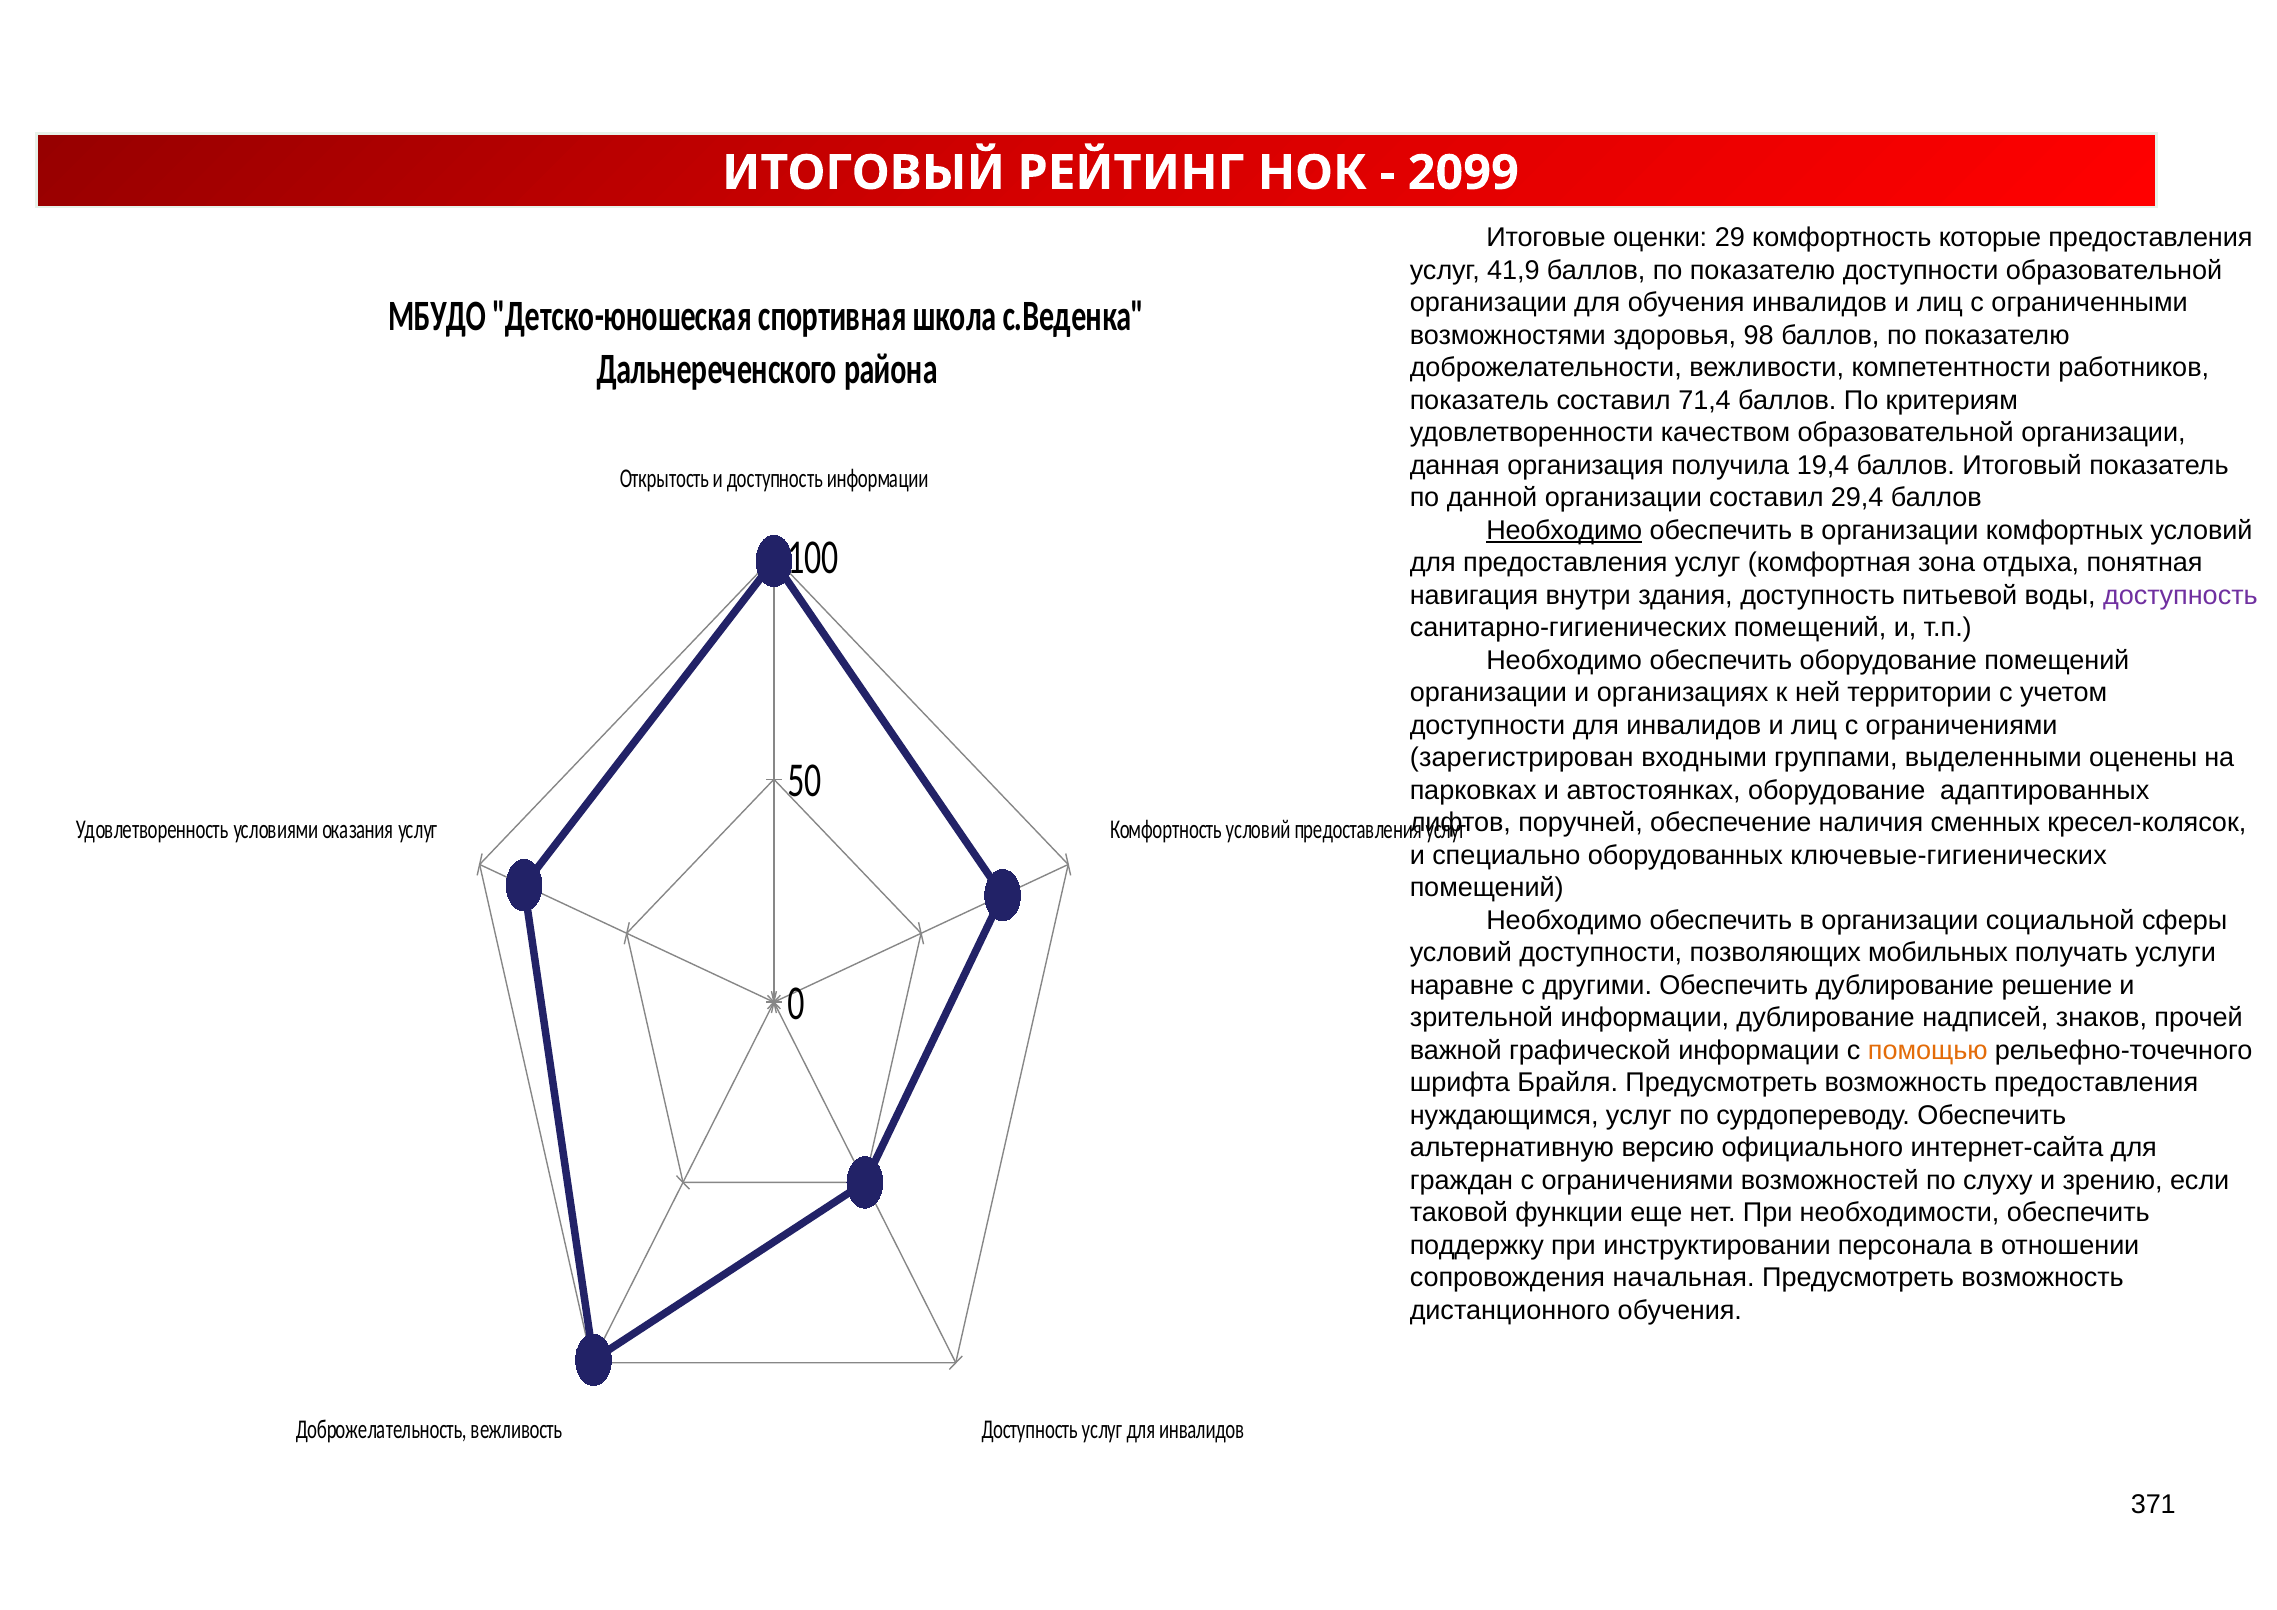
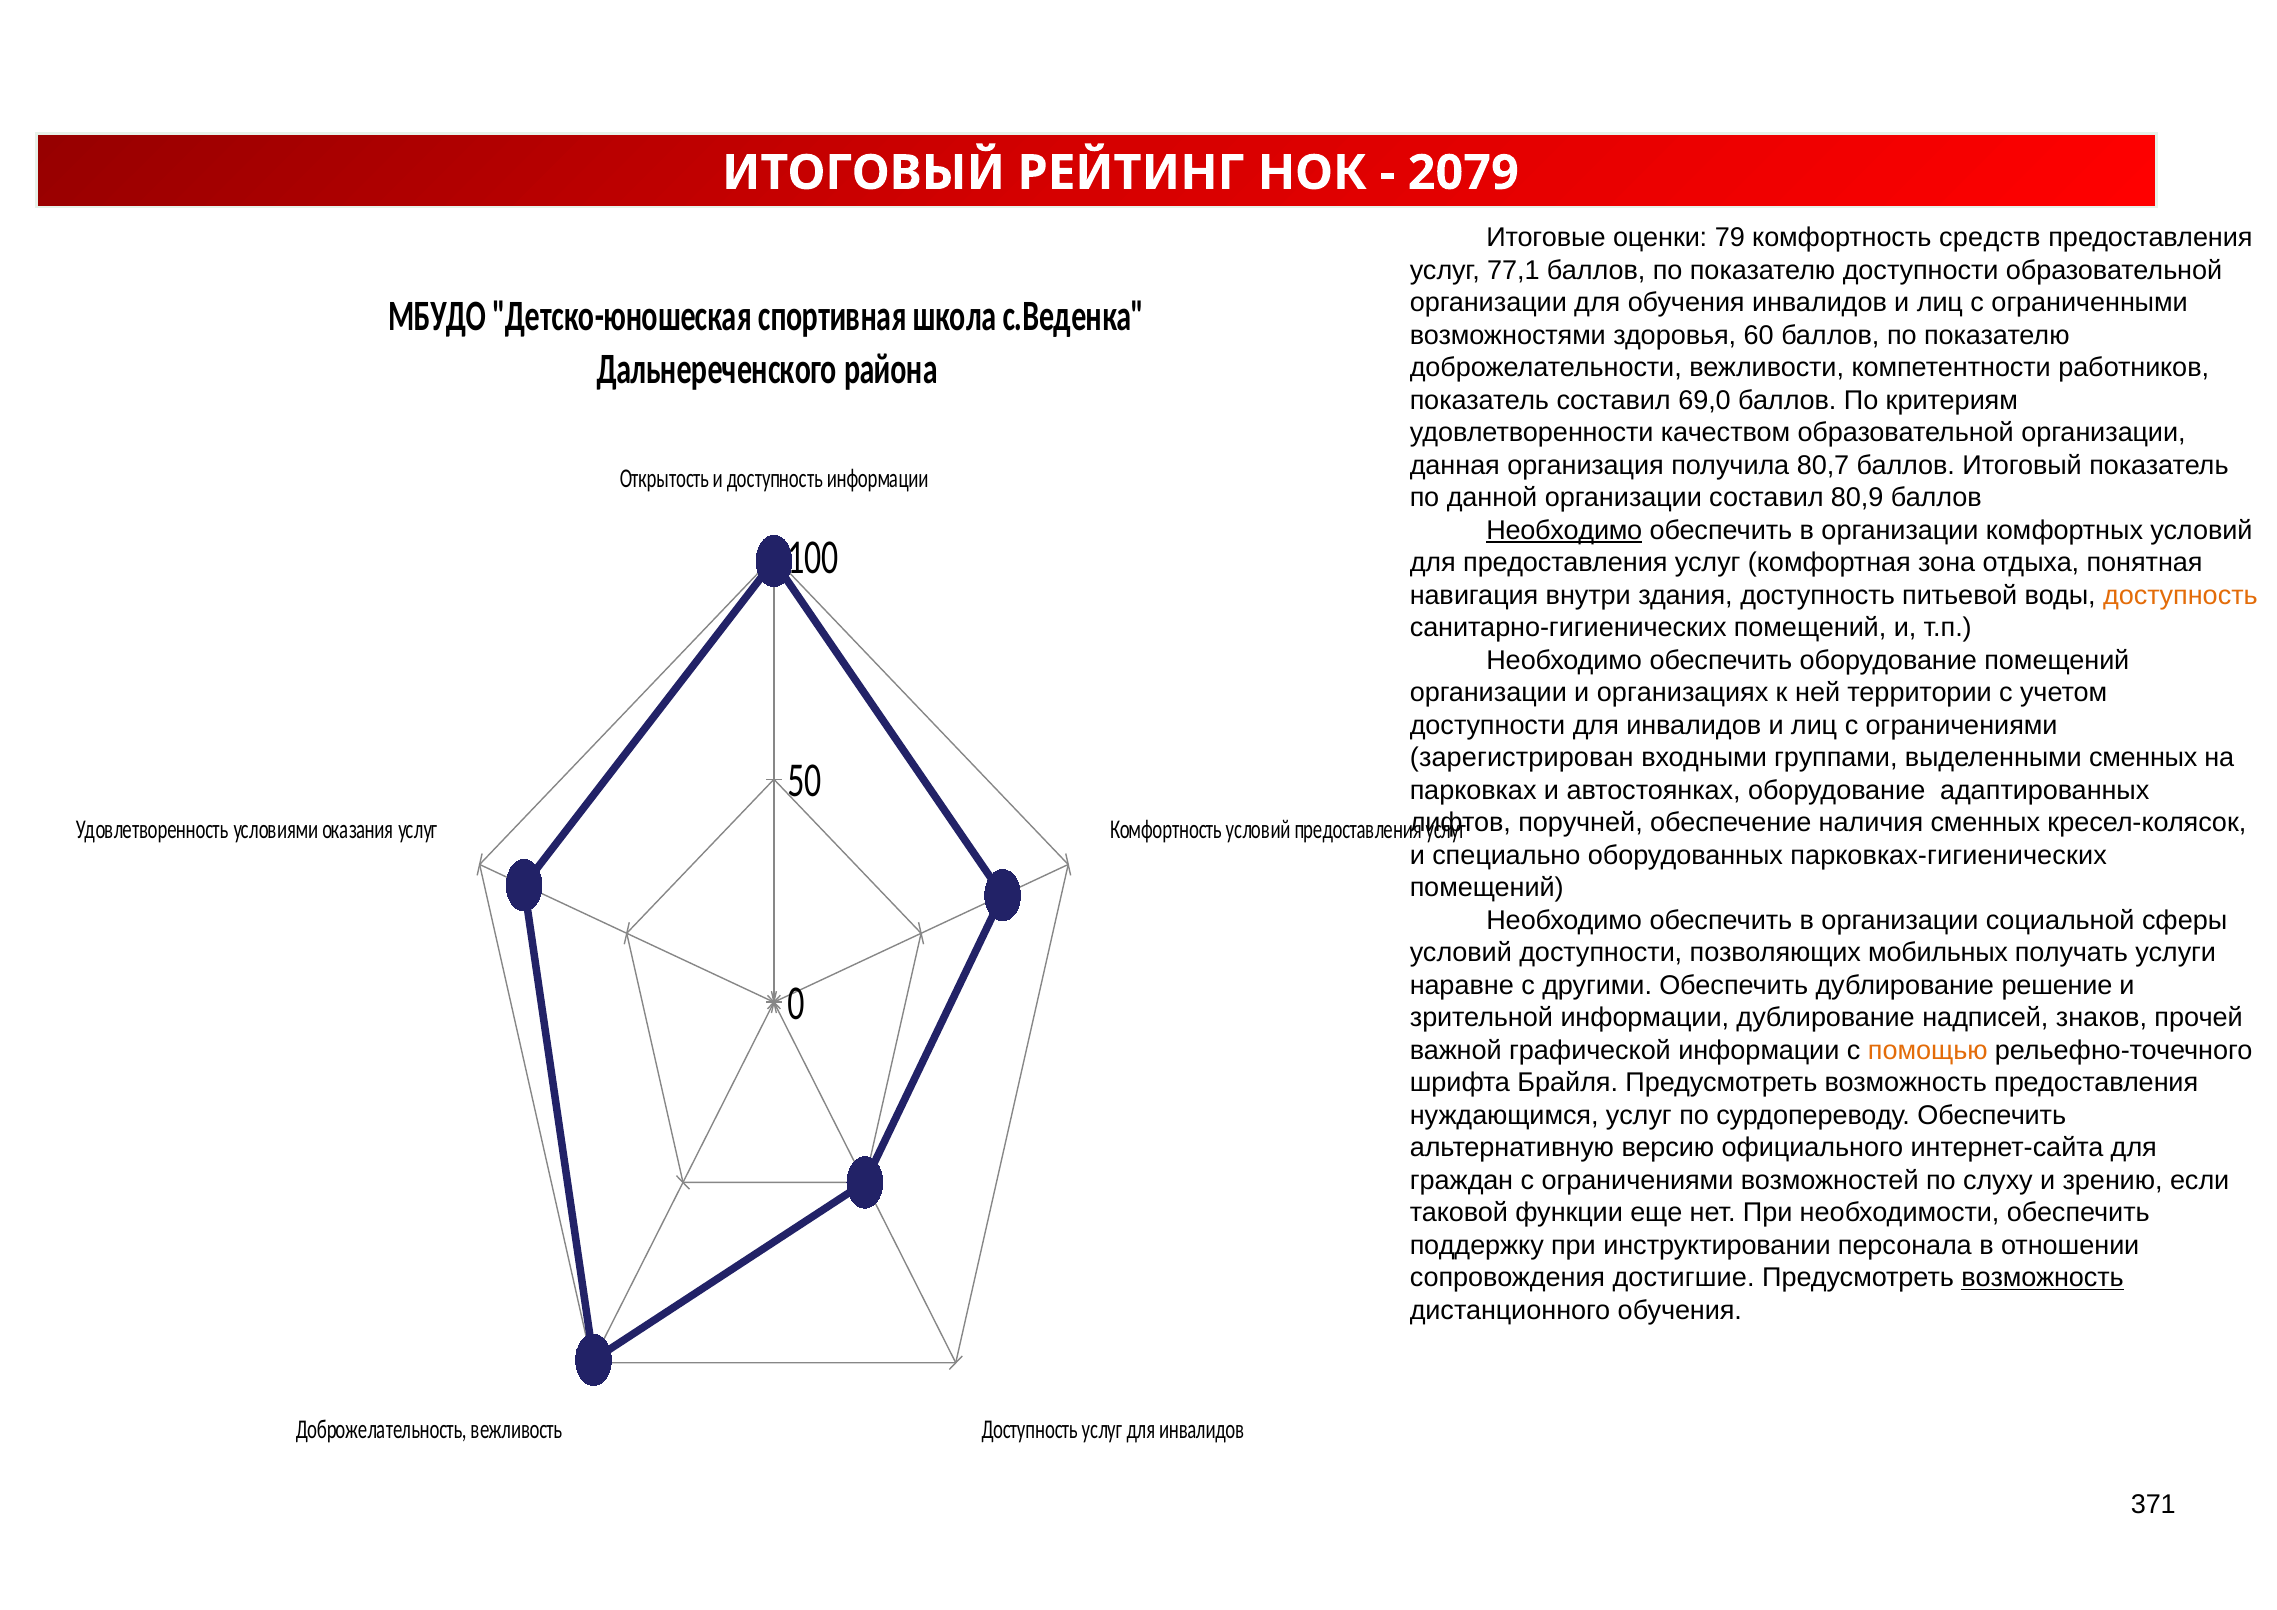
2099: 2099 -> 2079
29: 29 -> 79
которые: которые -> средств
41,9: 41,9 -> 77,1
98: 98 -> 60
71,4: 71,4 -> 69,0
19,4: 19,4 -> 80,7
29,4: 29,4 -> 80,9
доступность at (2180, 595) colour: purple -> orange
выделенными оценены: оценены -> сменных
ключевые-гигиенических: ключевые-гигиенических -> парковках-гигиенических
начальная: начальная -> достигшие
возможность at (2043, 1278) underline: none -> present
